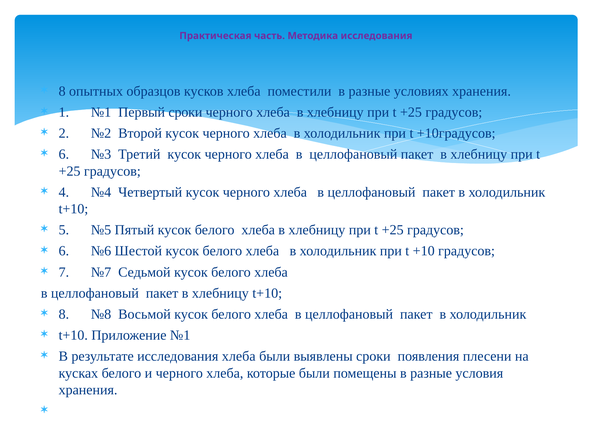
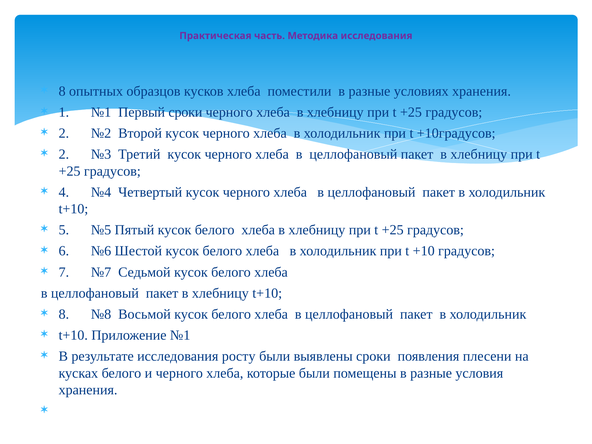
6 at (64, 154): 6 -> 2
исследования хлеба: хлеба -> росту
